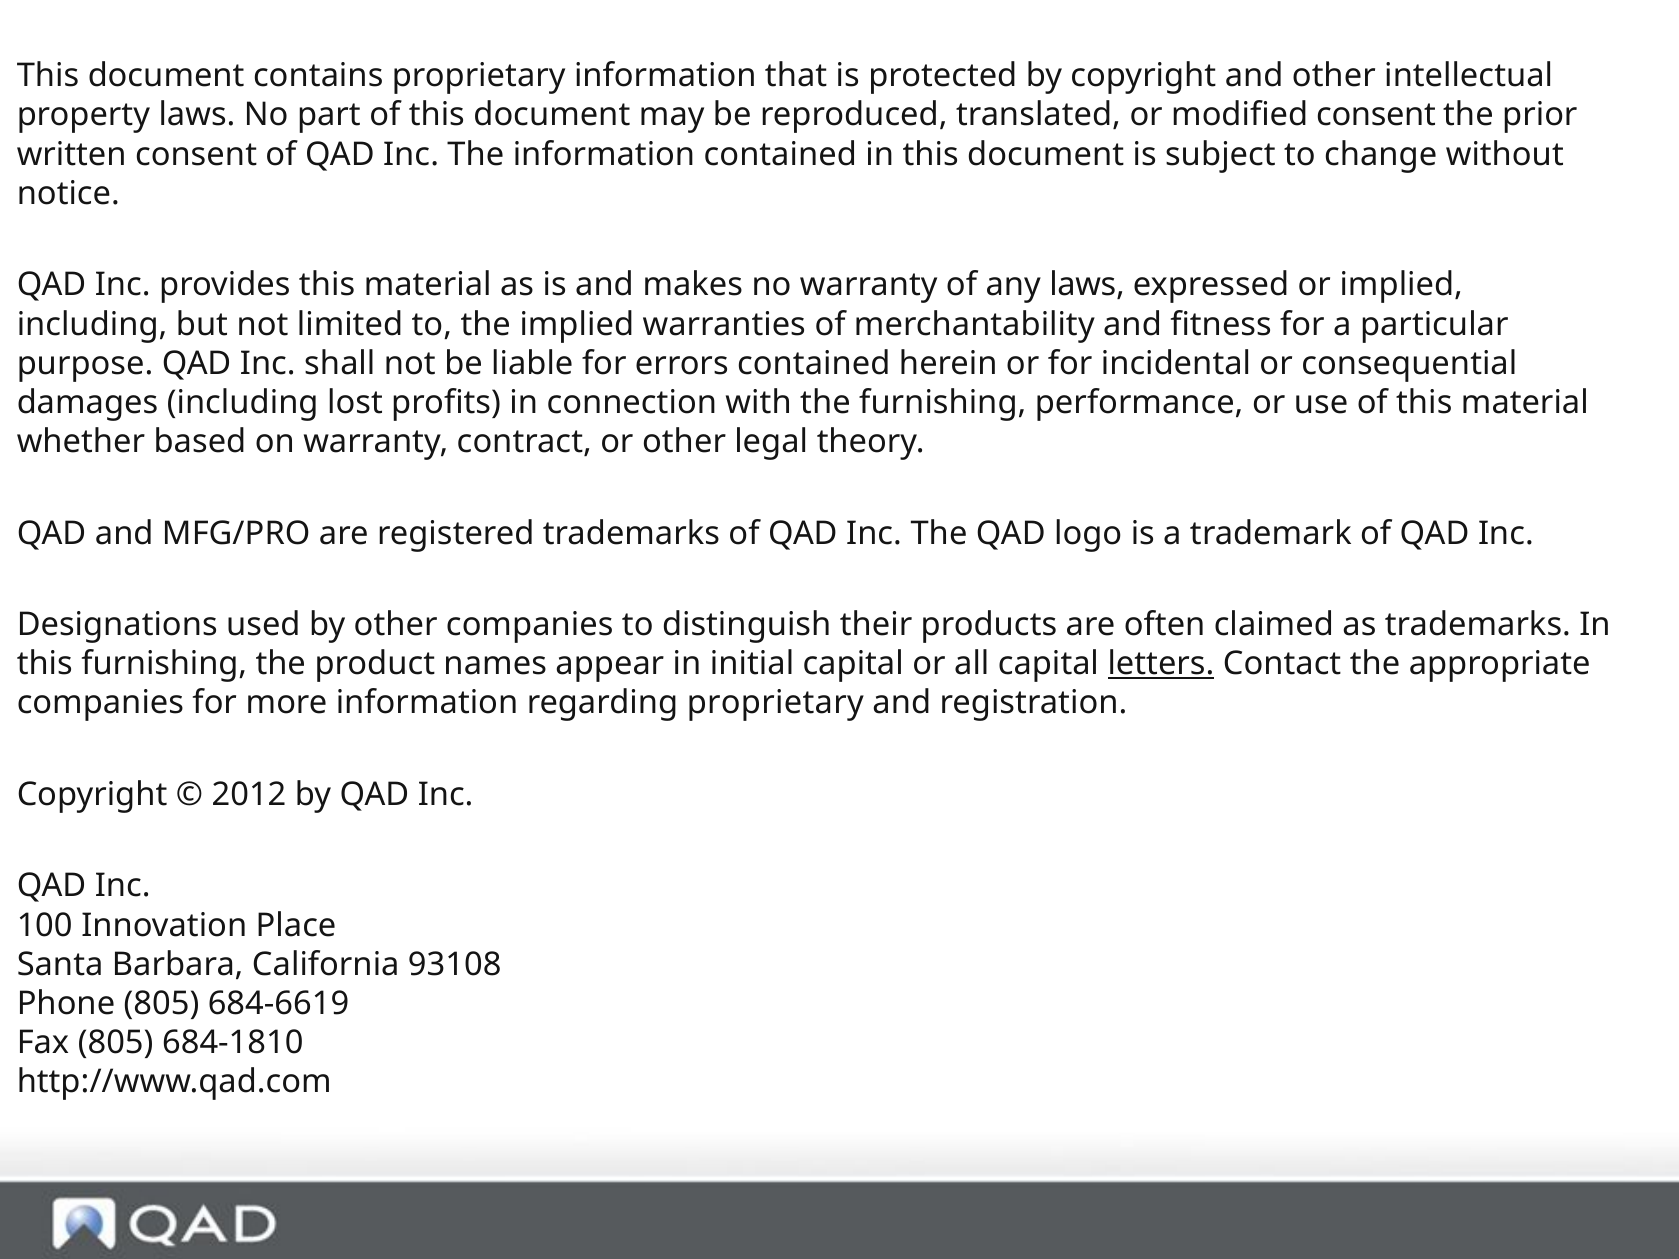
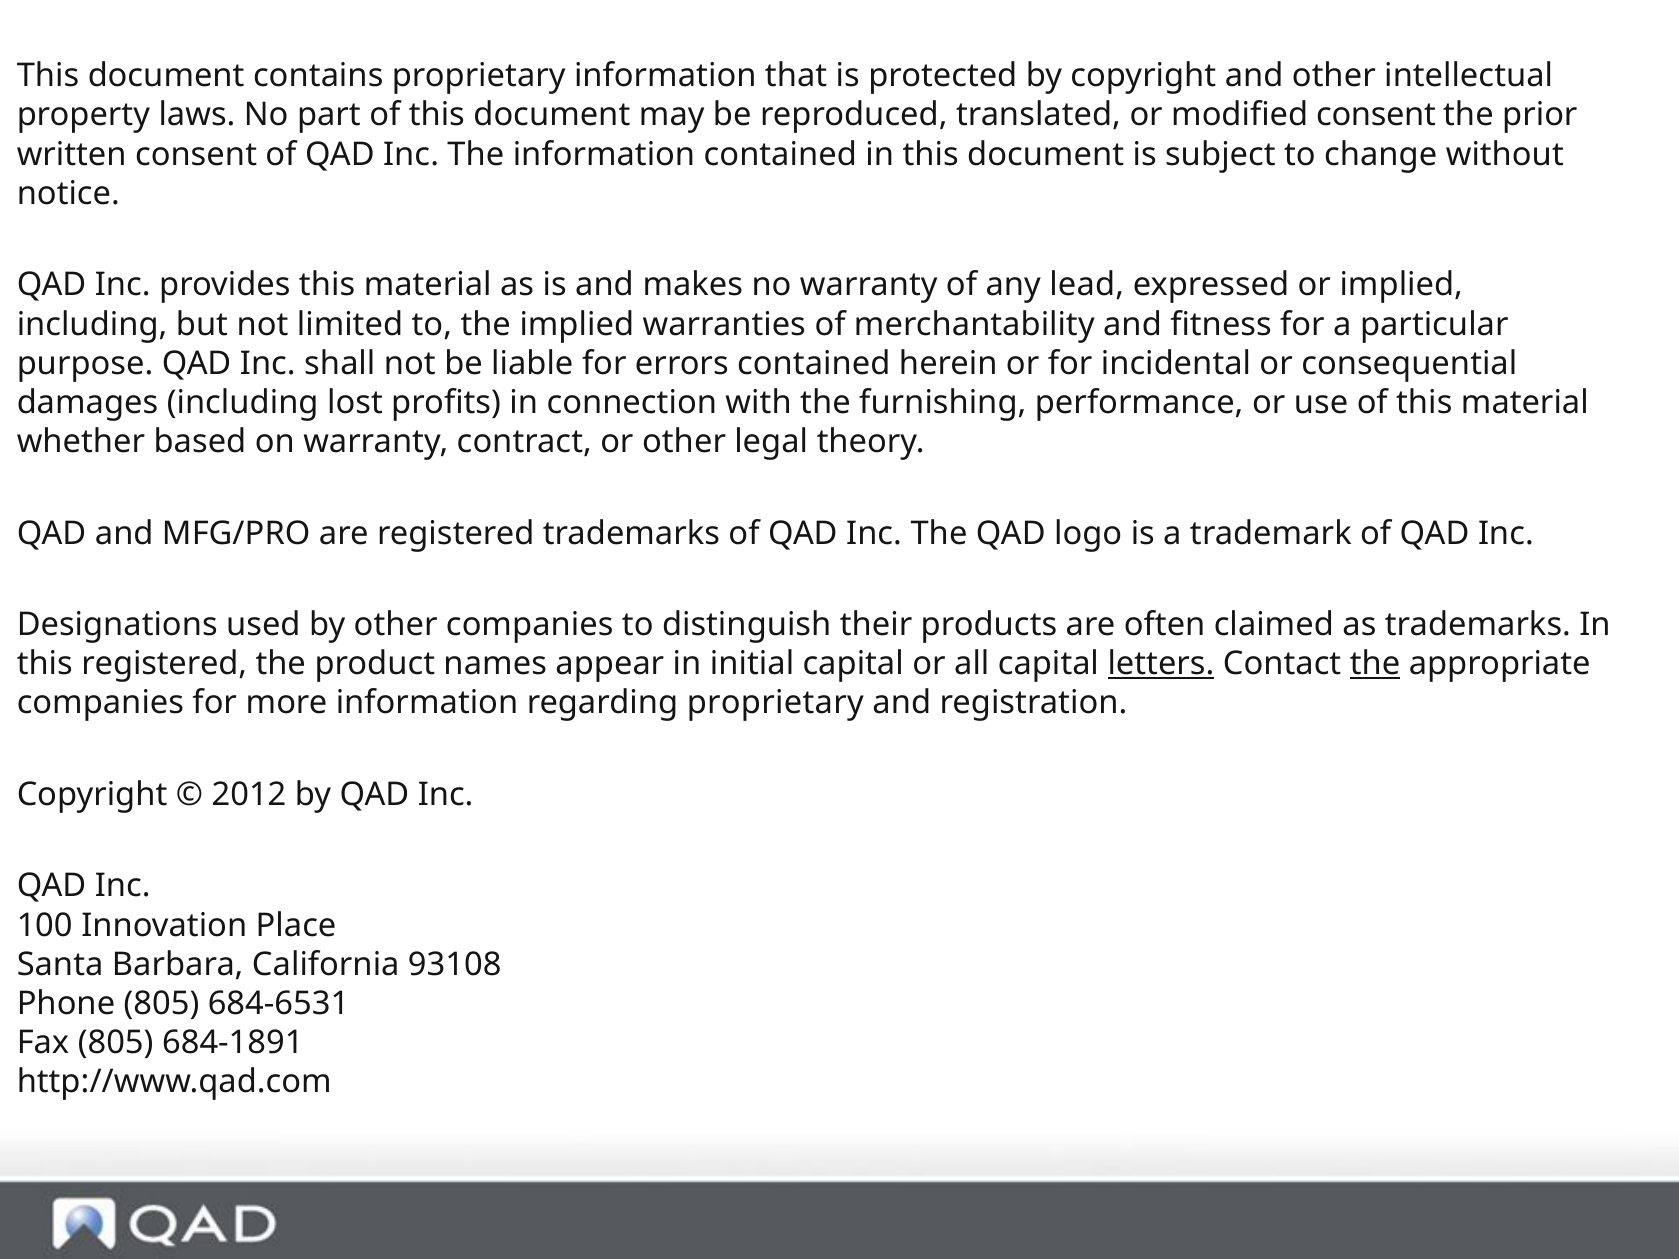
any laws: laws -> lead
this furnishing: furnishing -> registered
the at (1375, 664) underline: none -> present
684-6619: 684-6619 -> 684-6531
684-1810: 684-1810 -> 684-1891
